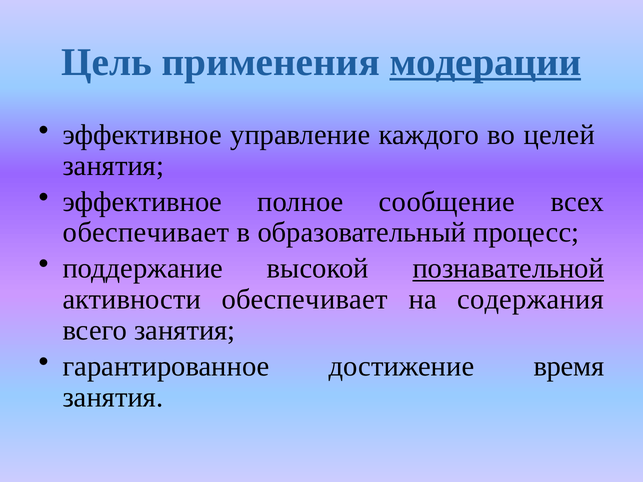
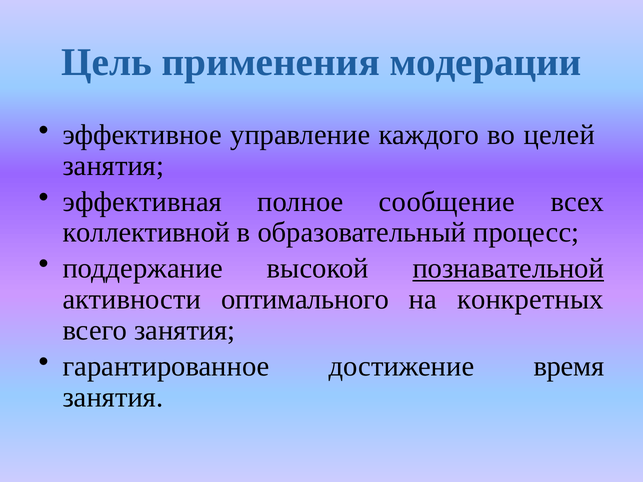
модерации underline: present -> none
эффективное at (142, 202): эффективное -> эффективная
обеспечивает at (146, 233): обеспечивает -> коллективной
активности обеспечивает: обеспечивает -> оптимального
содержания: содержания -> конкретных
